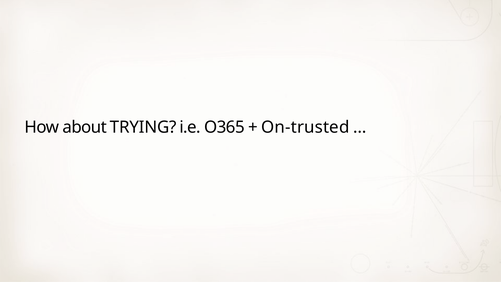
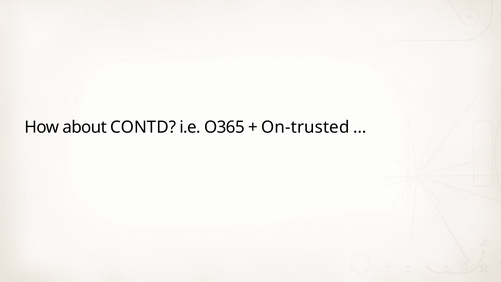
TRYING: TRYING -> CONTD
